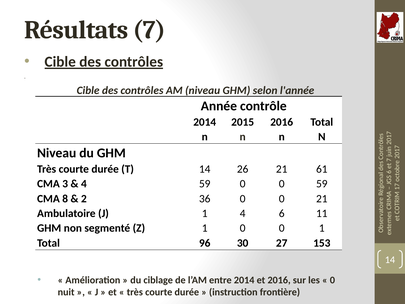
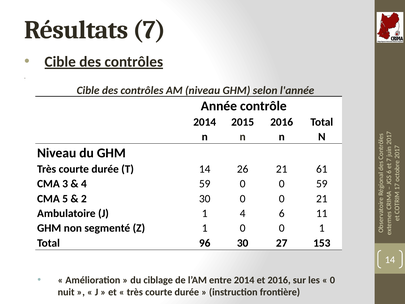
8: 8 -> 5
2 36: 36 -> 30
